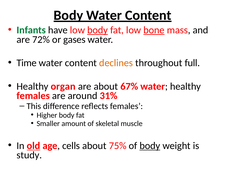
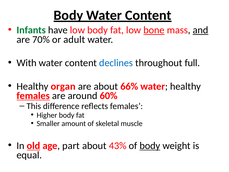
body at (98, 30) underline: present -> none
and underline: none -> present
72%: 72% -> 70%
gases: gases -> adult
Time: Time -> With
declines colour: orange -> blue
67%: 67% -> 66%
females at (33, 96) underline: none -> present
31%: 31% -> 60%
cells: cells -> part
75%: 75% -> 43%
study: study -> equal
